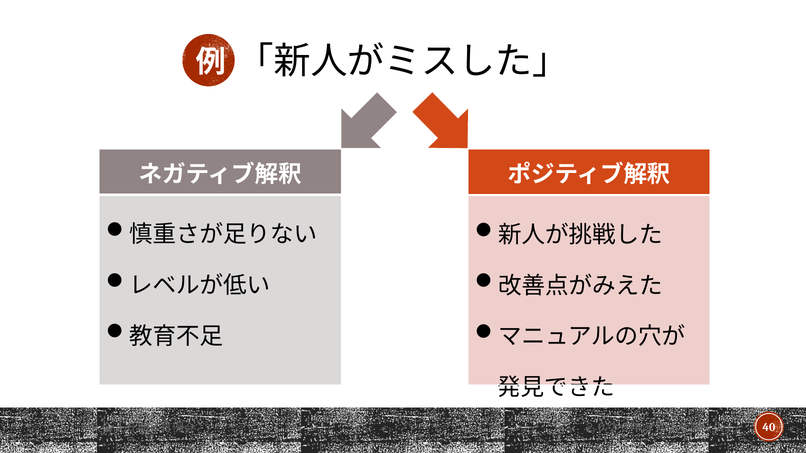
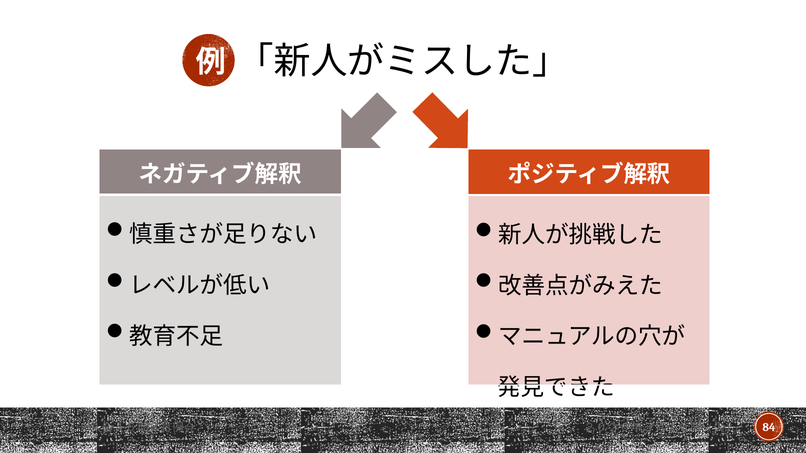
40: 40 -> 84
